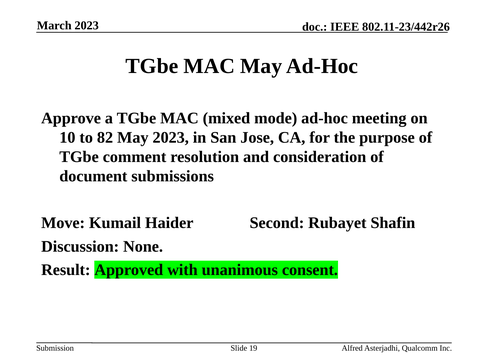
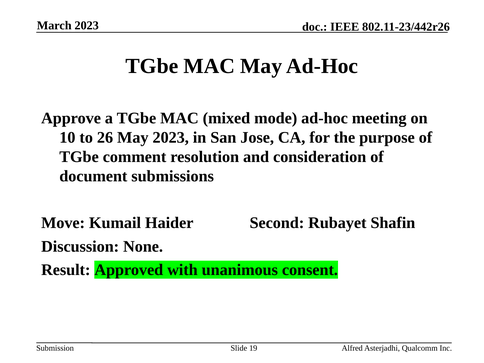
82: 82 -> 26
